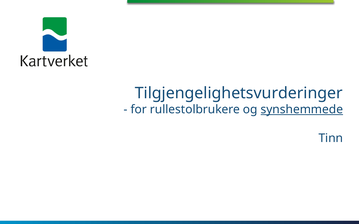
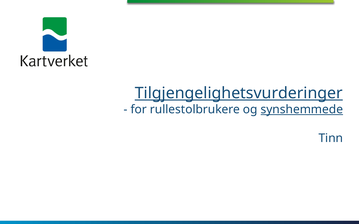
Tilgjengelighetsvurderinger underline: none -> present
